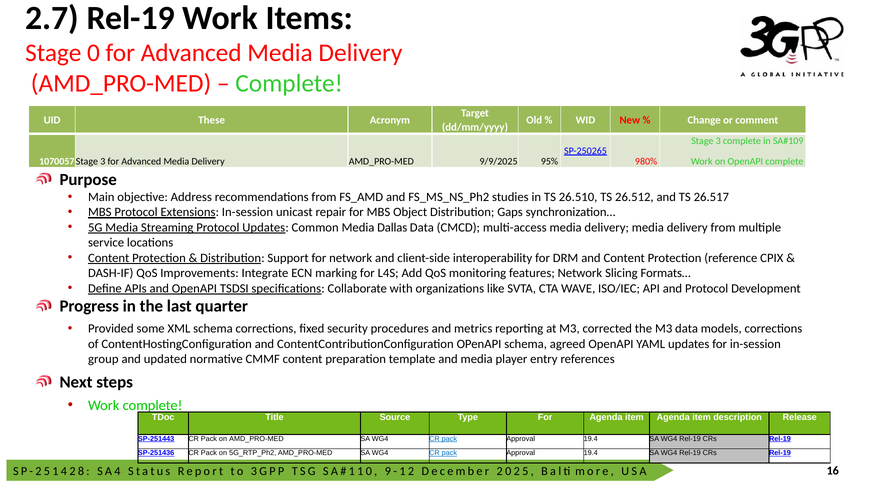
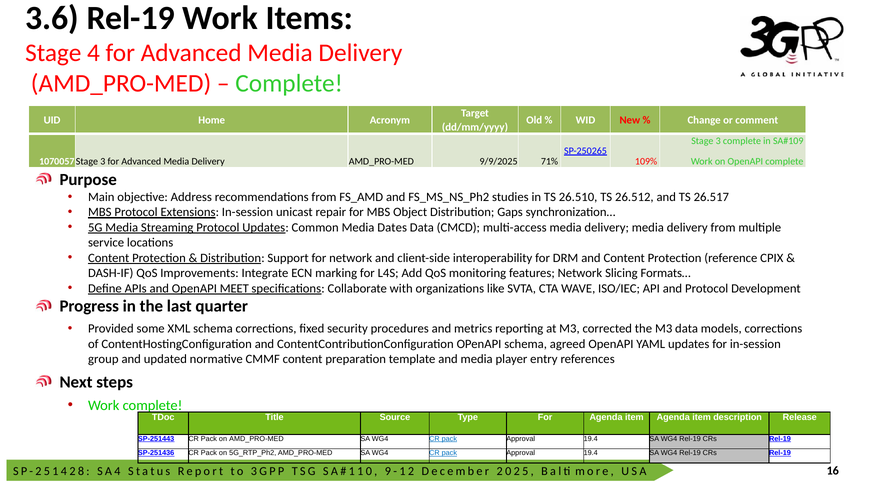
2.7: 2.7 -> 3.6
0: 0 -> 4
These: These -> Home
95%: 95% -> 71%
980%: 980% -> 109%
Dallas: Dallas -> Dates
TSDSI: TSDSI -> MEET
